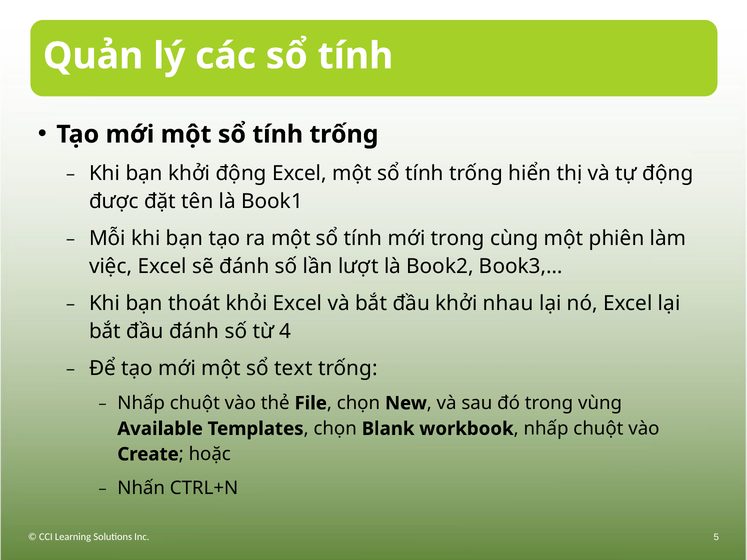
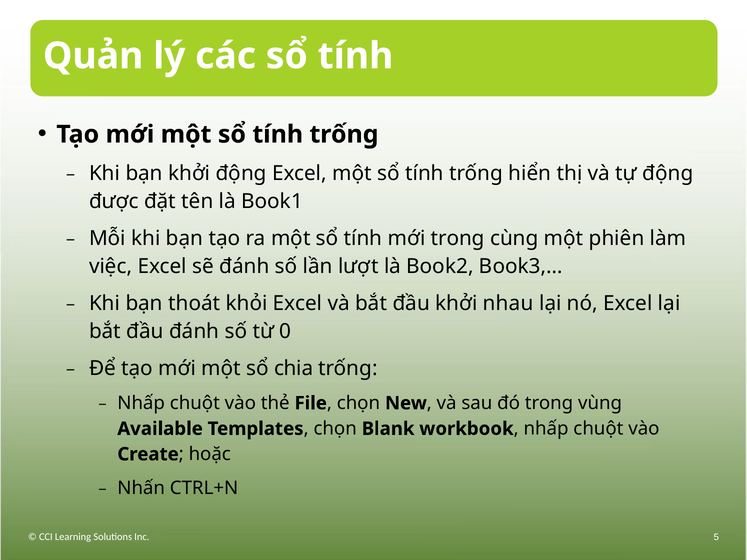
4: 4 -> 0
text: text -> chia
